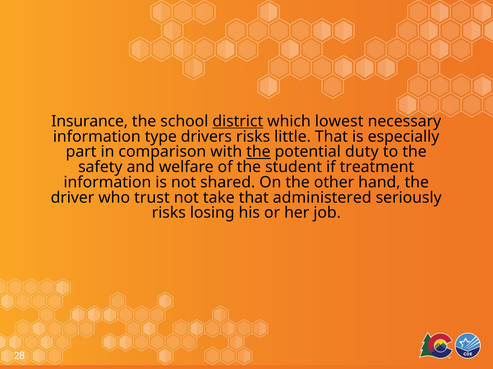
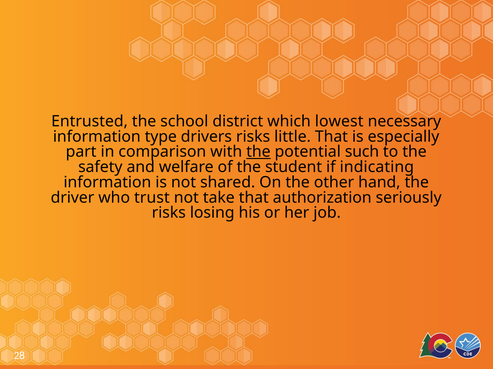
Insurance: Insurance -> Entrusted
district underline: present -> none
duty: duty -> such
treatment: treatment -> indicating
administered: administered -> authorization
